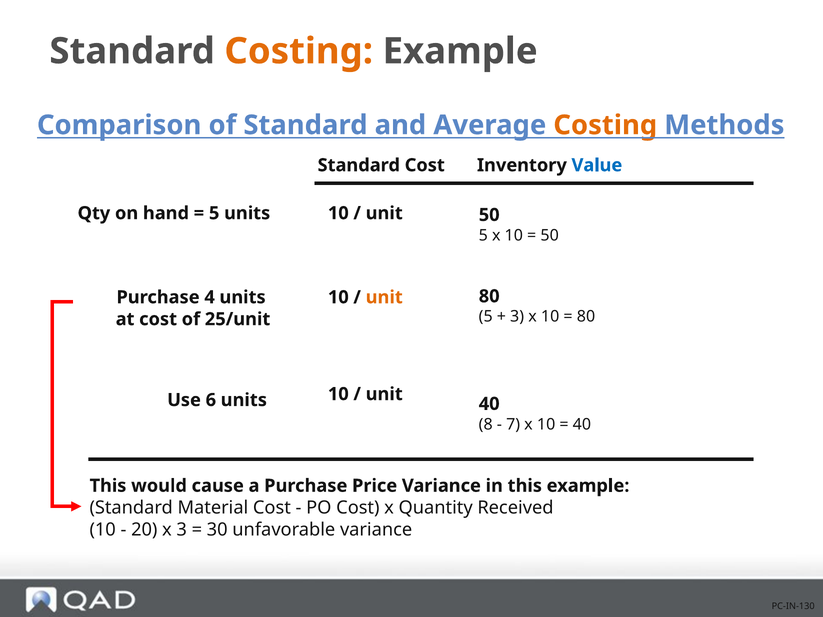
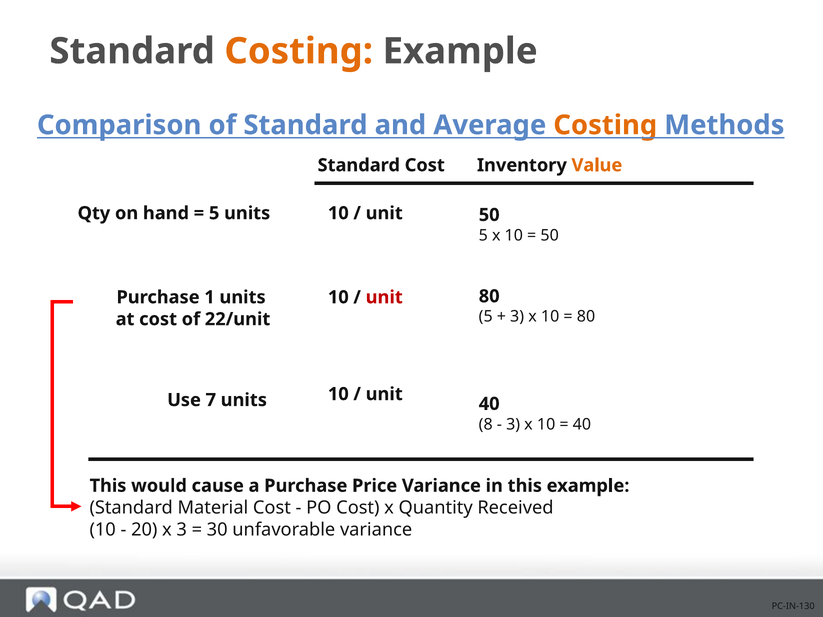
Value colour: blue -> orange
4: 4 -> 1
unit at (384, 297) colour: orange -> red
25/unit: 25/unit -> 22/unit
6: 6 -> 7
7 at (513, 424): 7 -> 3
